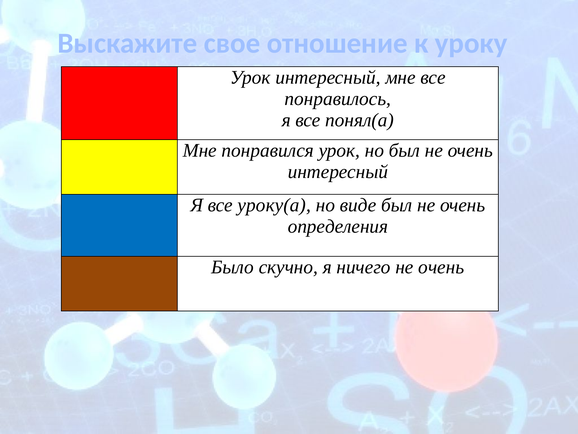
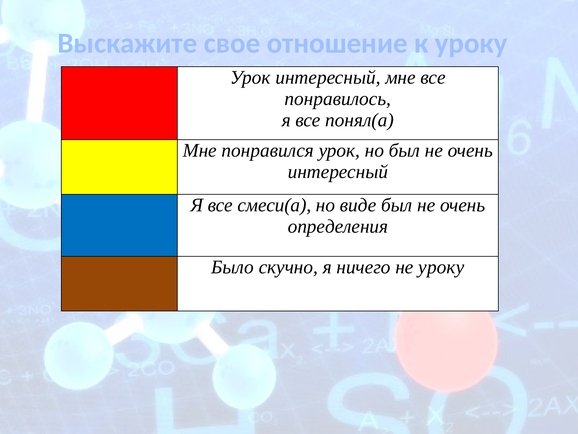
уроку(а: уроку(а -> смеси(а
ничего не очень: очень -> уроку
